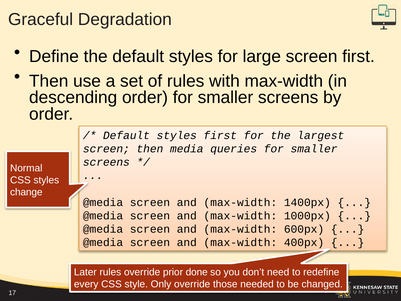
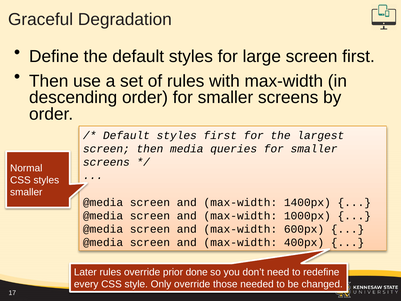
change at (26, 192): change -> smaller
